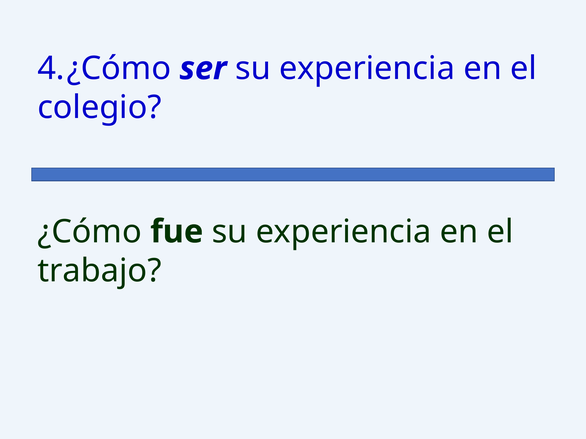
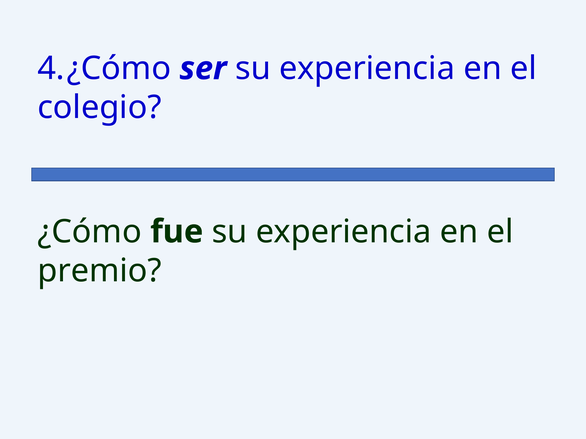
trabajo: trabajo -> premio
